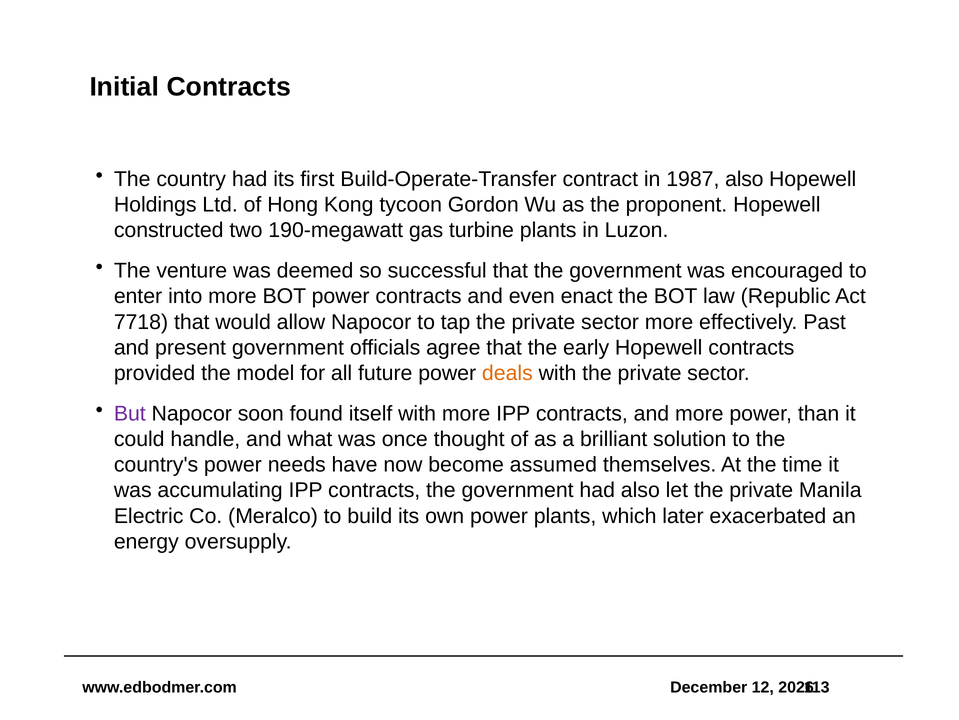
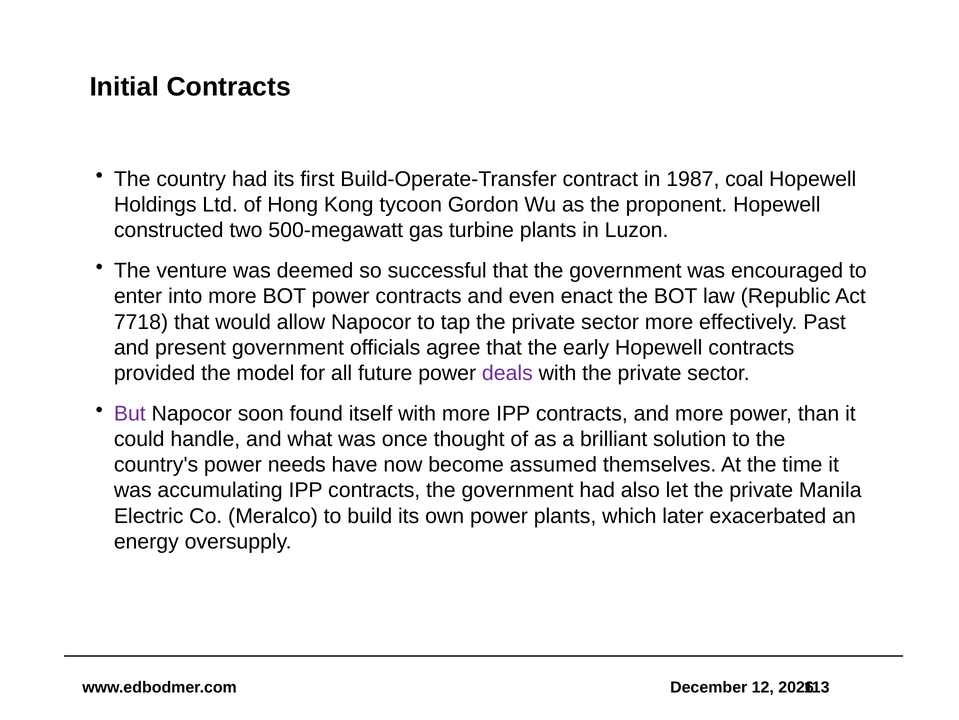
1987 also: also -> coal
190-megawatt: 190-megawatt -> 500-megawatt
deals colour: orange -> purple
